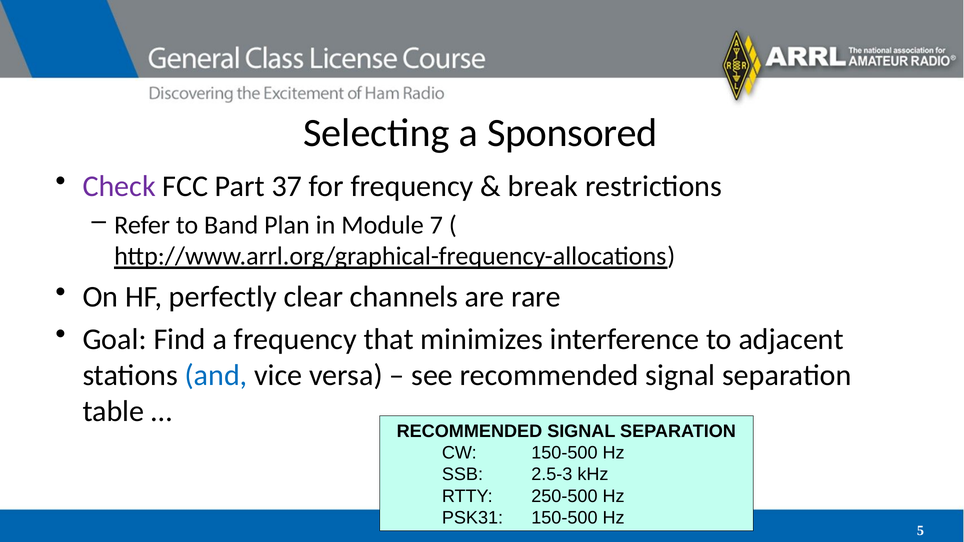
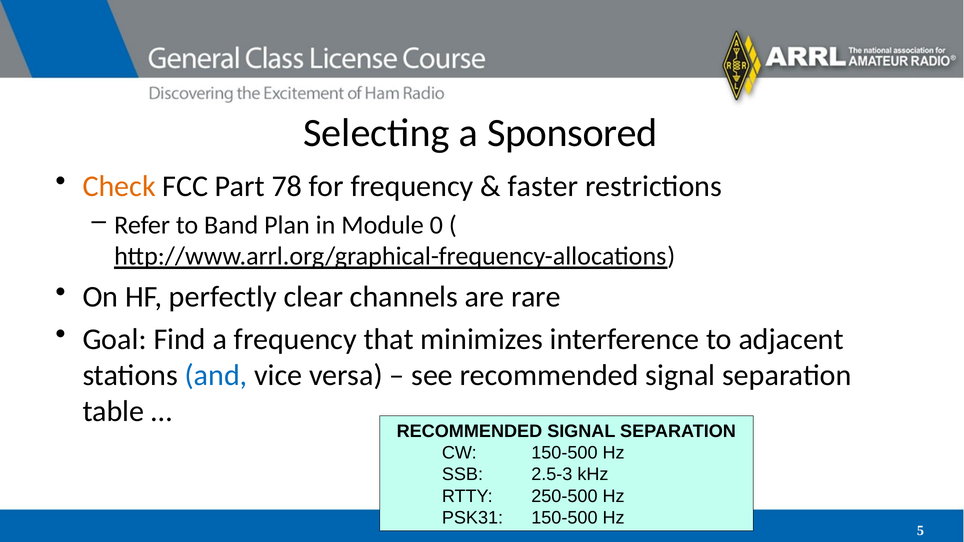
Check colour: purple -> orange
37: 37 -> 78
break: break -> faster
7: 7 -> 0
